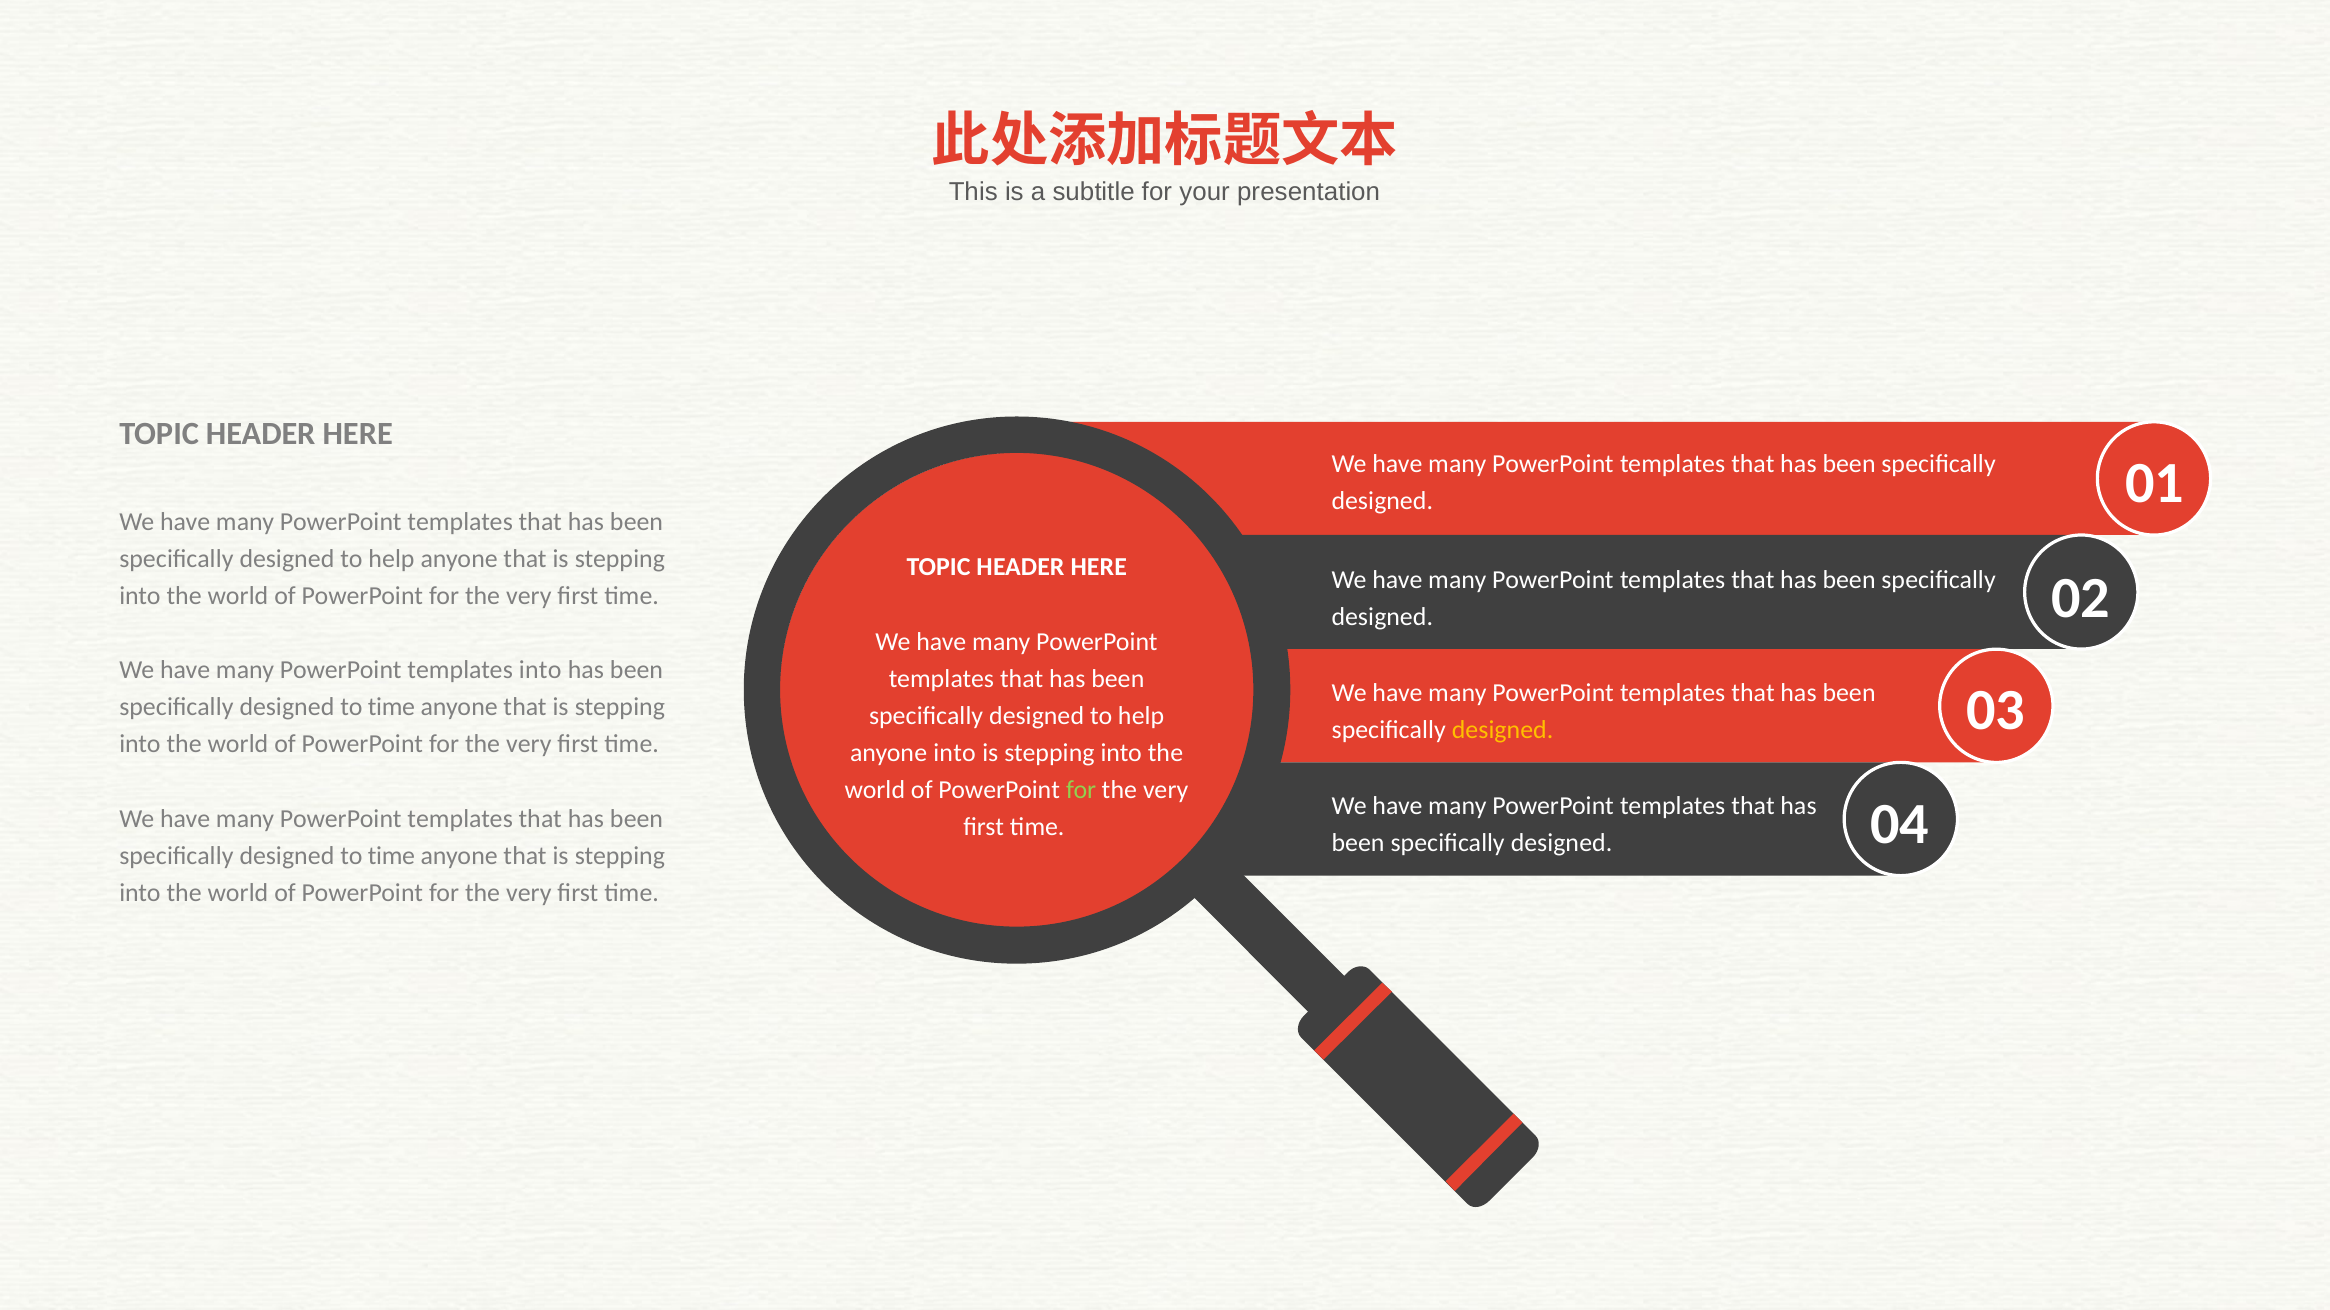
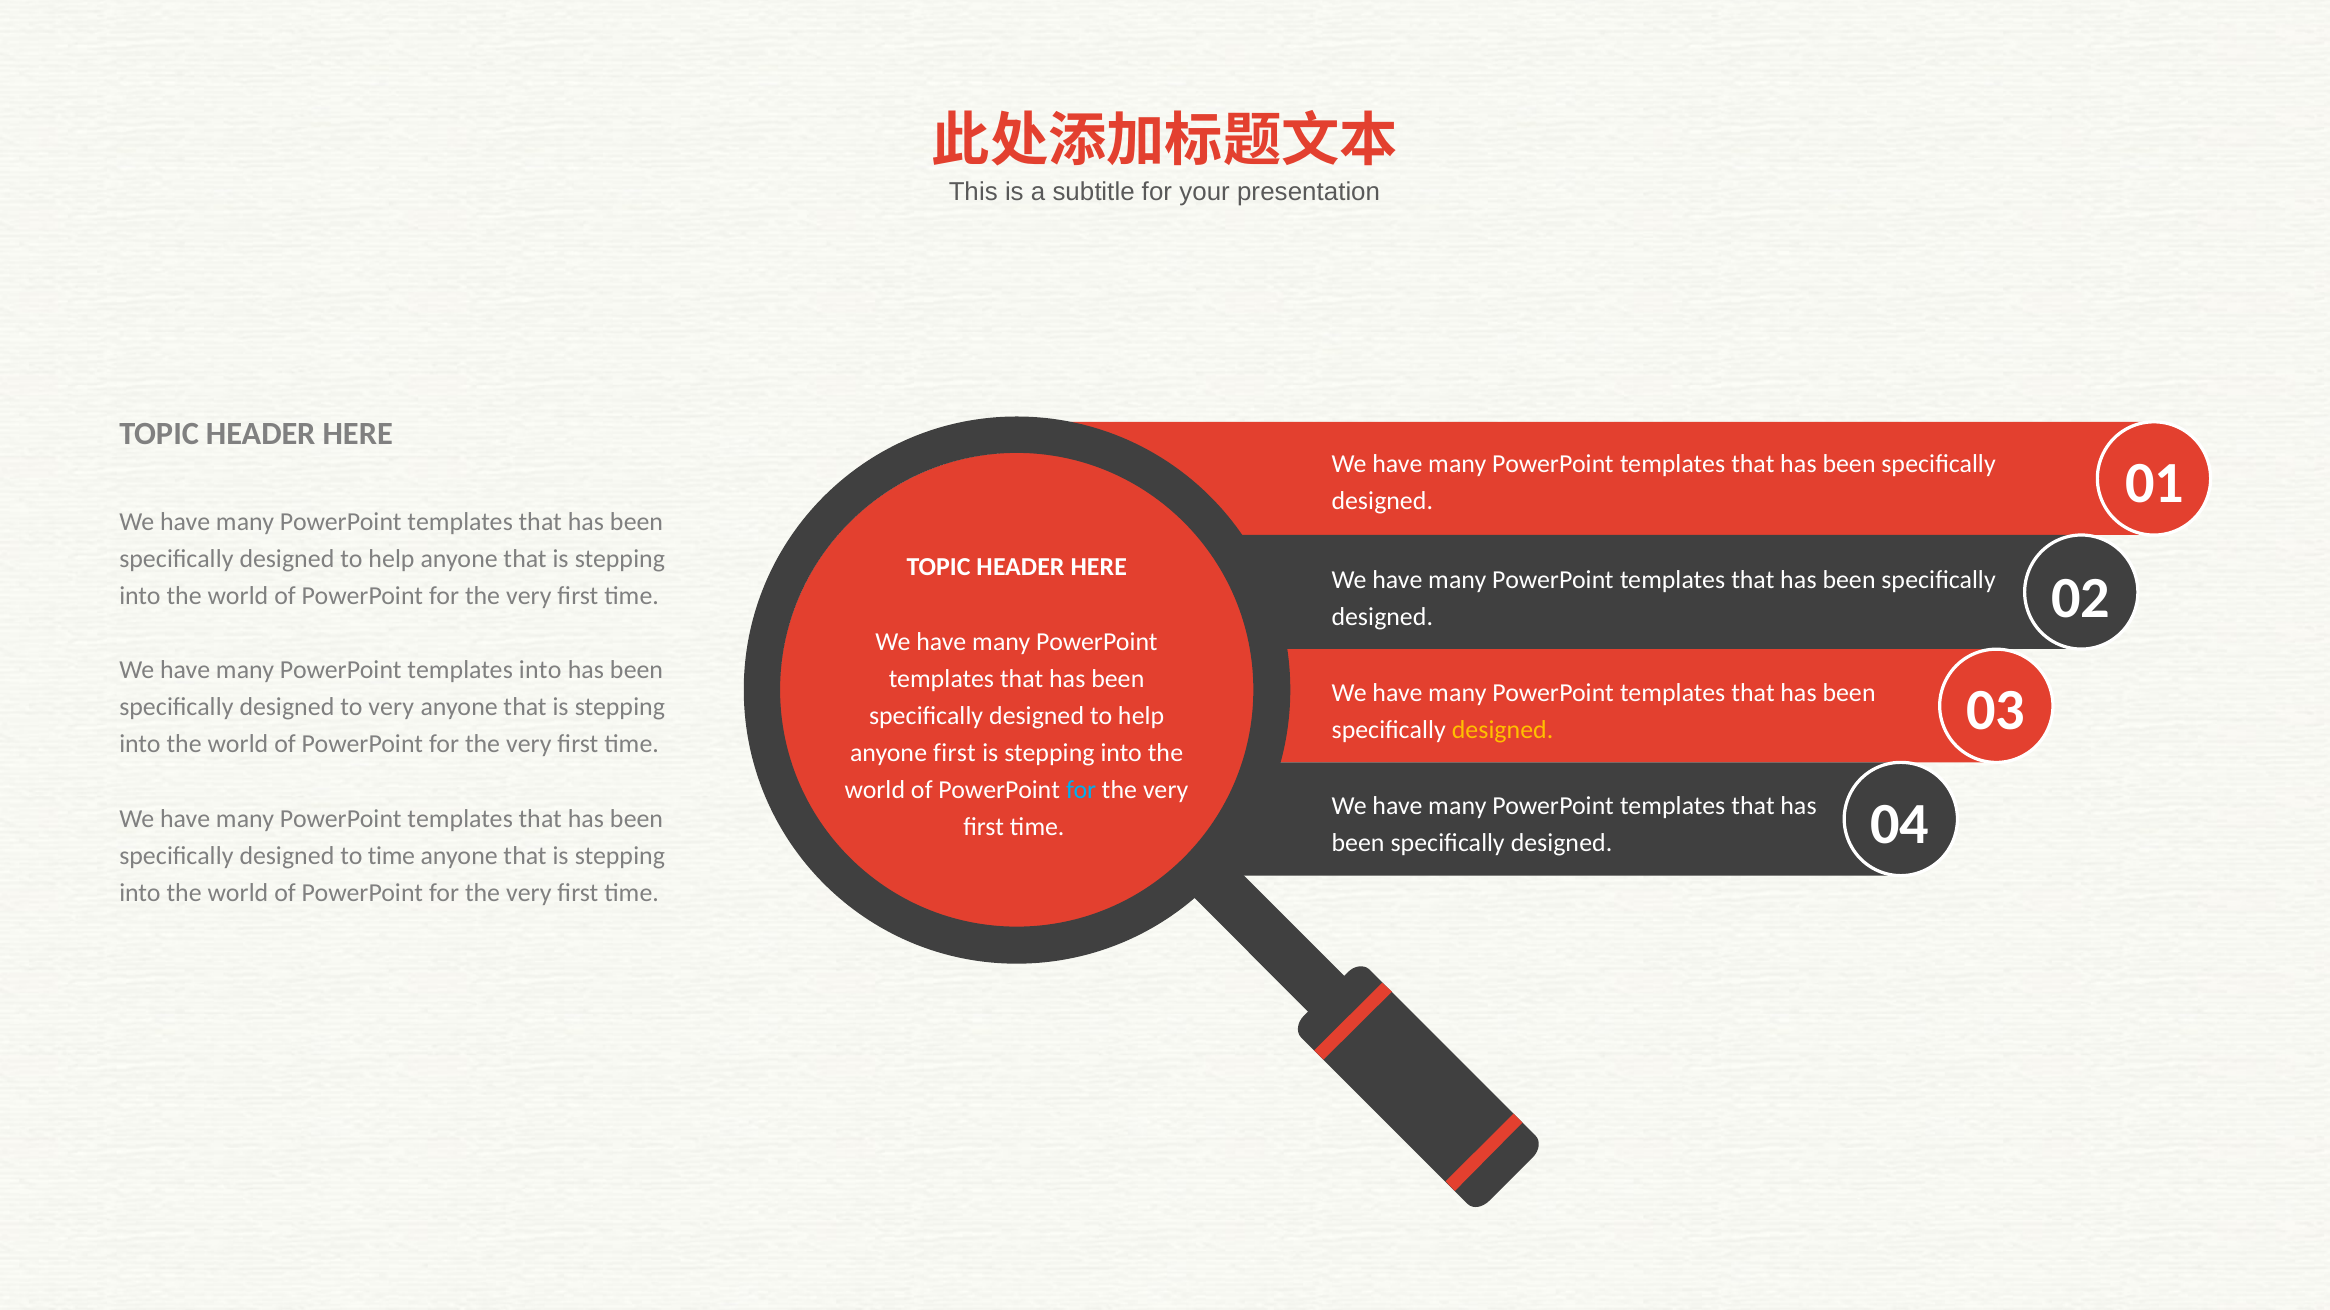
time at (391, 707): time -> very
anyone into: into -> first
for at (1081, 790) colour: light green -> light blue
